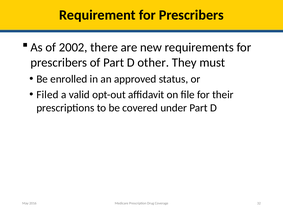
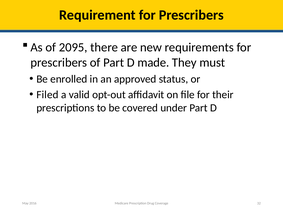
2002: 2002 -> 2095
other: other -> made
